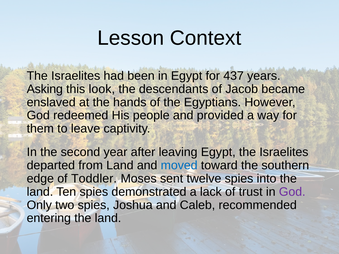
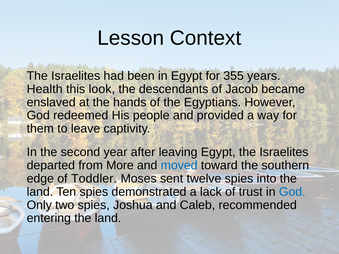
437: 437 -> 355
Asking: Asking -> Health
from Land: Land -> More
God at (292, 192) colour: purple -> blue
